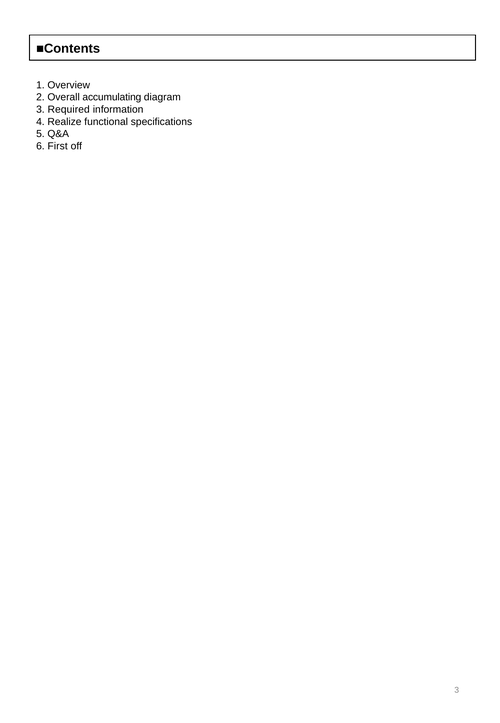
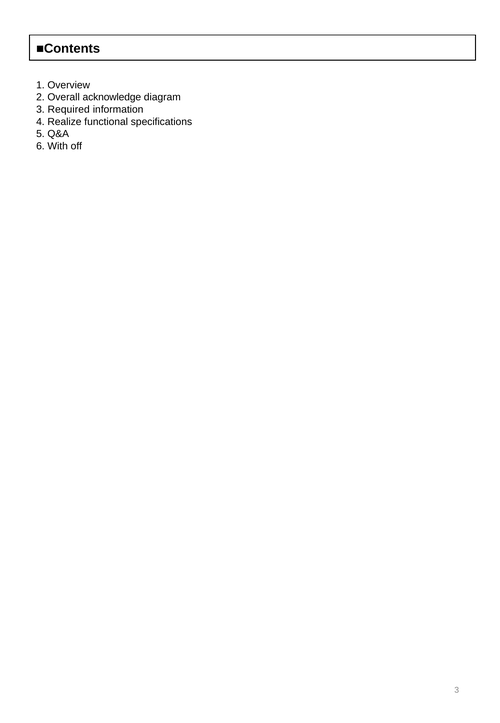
accumulating: accumulating -> acknowledge
First: First -> With
